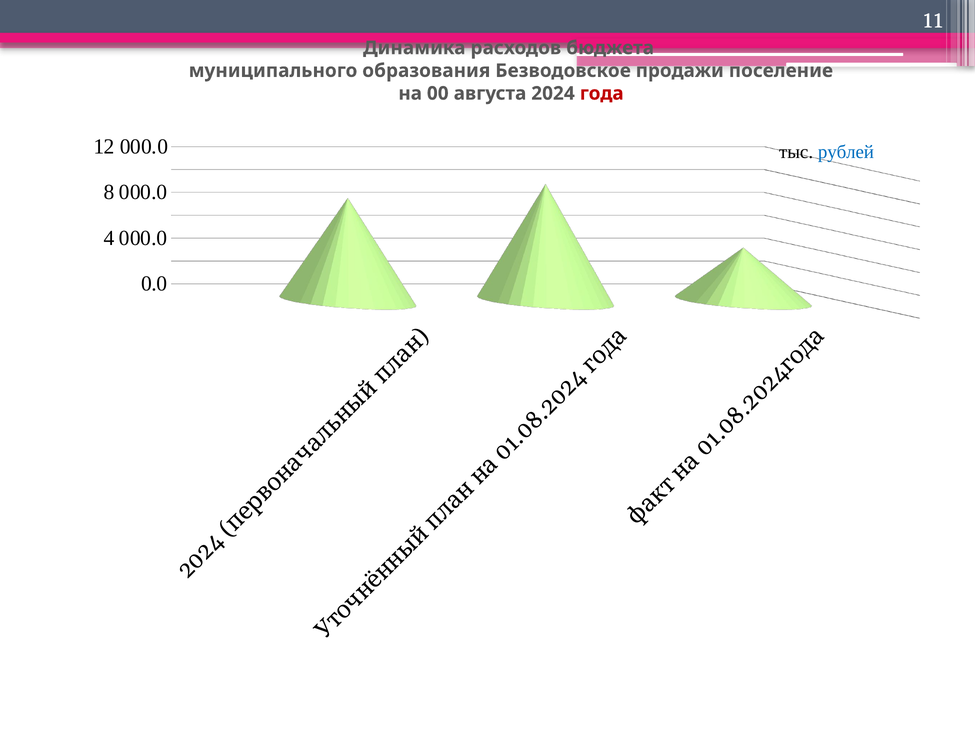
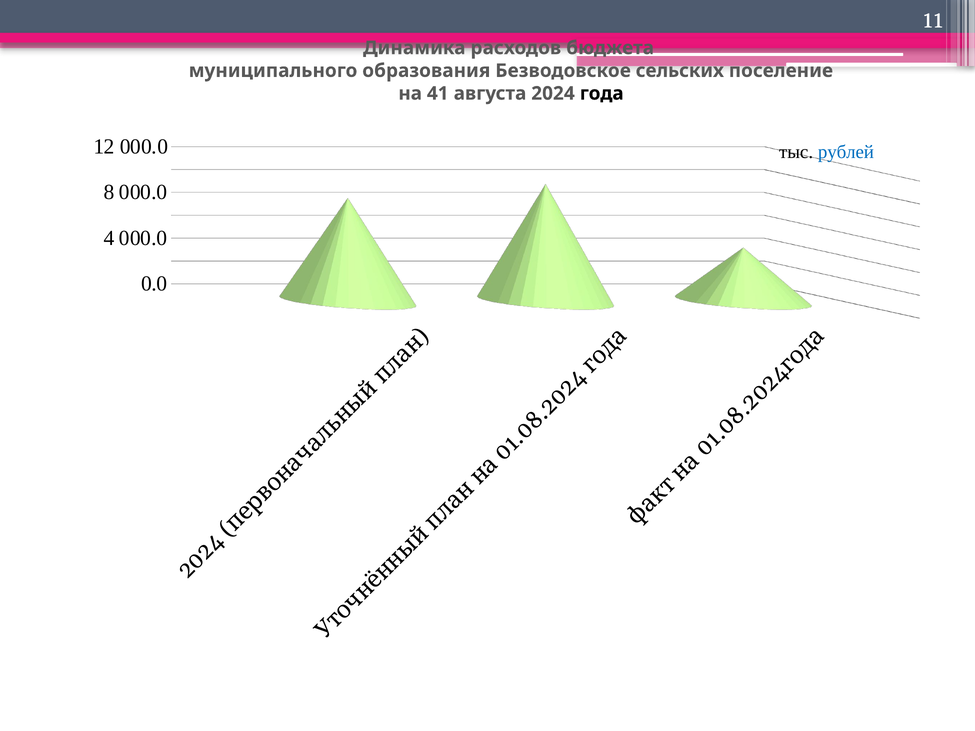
продажи: продажи -> сельских
00: 00 -> 41
года colour: red -> black
